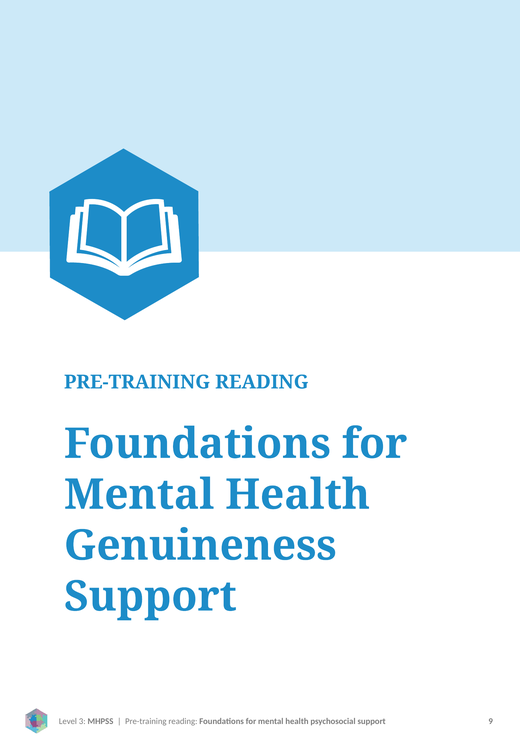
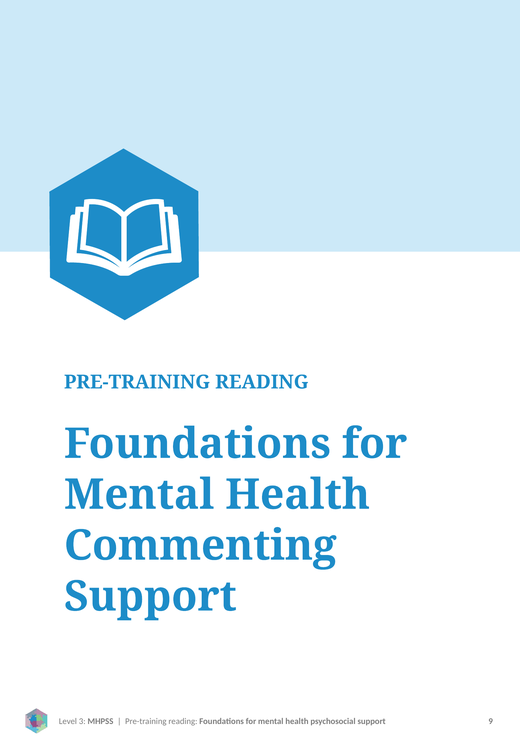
Genuineness: Genuineness -> Commenting
